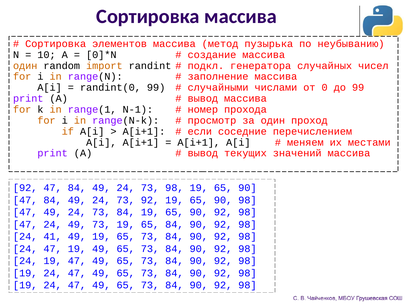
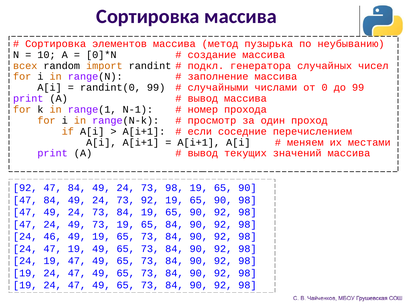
один at (25, 66): один -> всех
41: 41 -> 46
